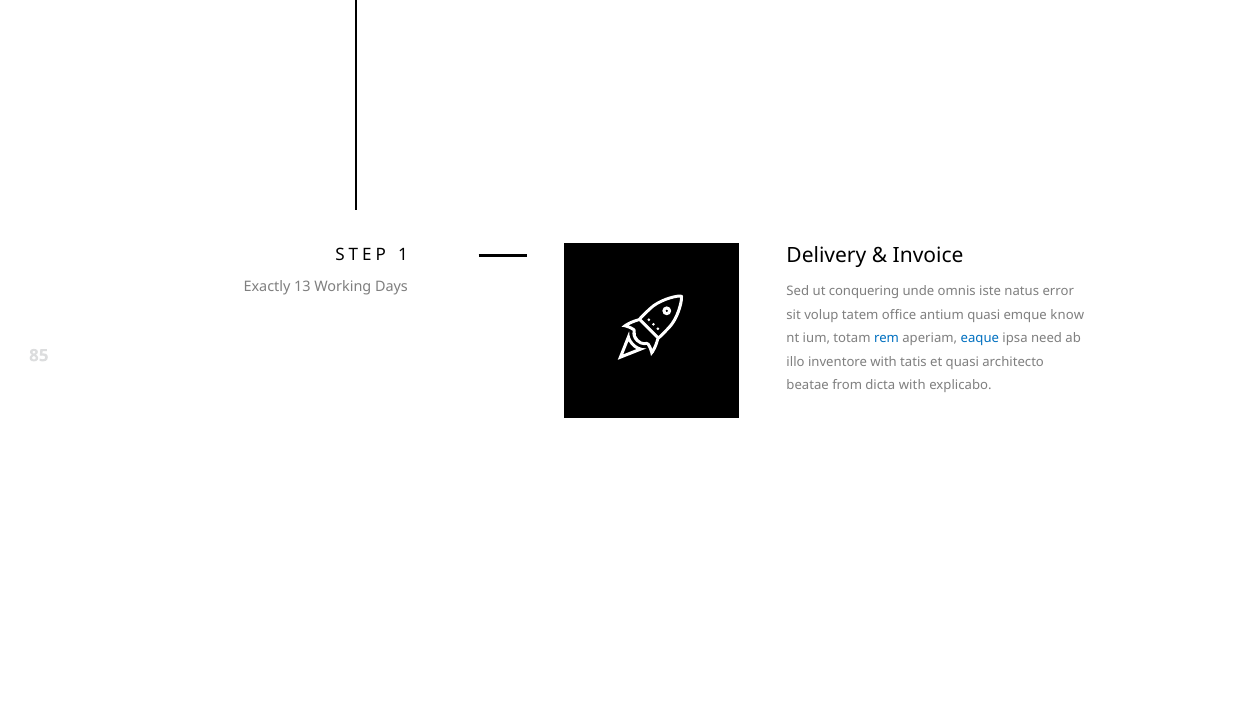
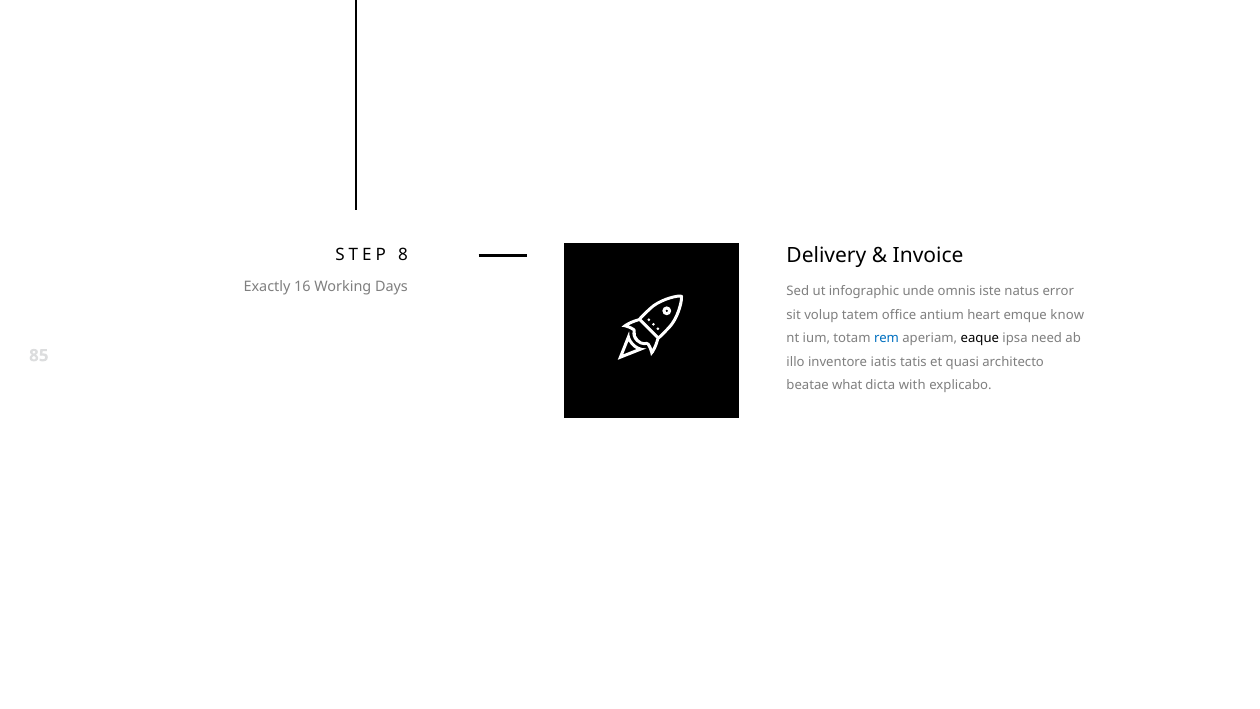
1: 1 -> 8
13: 13 -> 16
conquering: conquering -> infographic
antium quasi: quasi -> heart
eaque colour: blue -> black
inventore with: with -> iatis
from: from -> what
